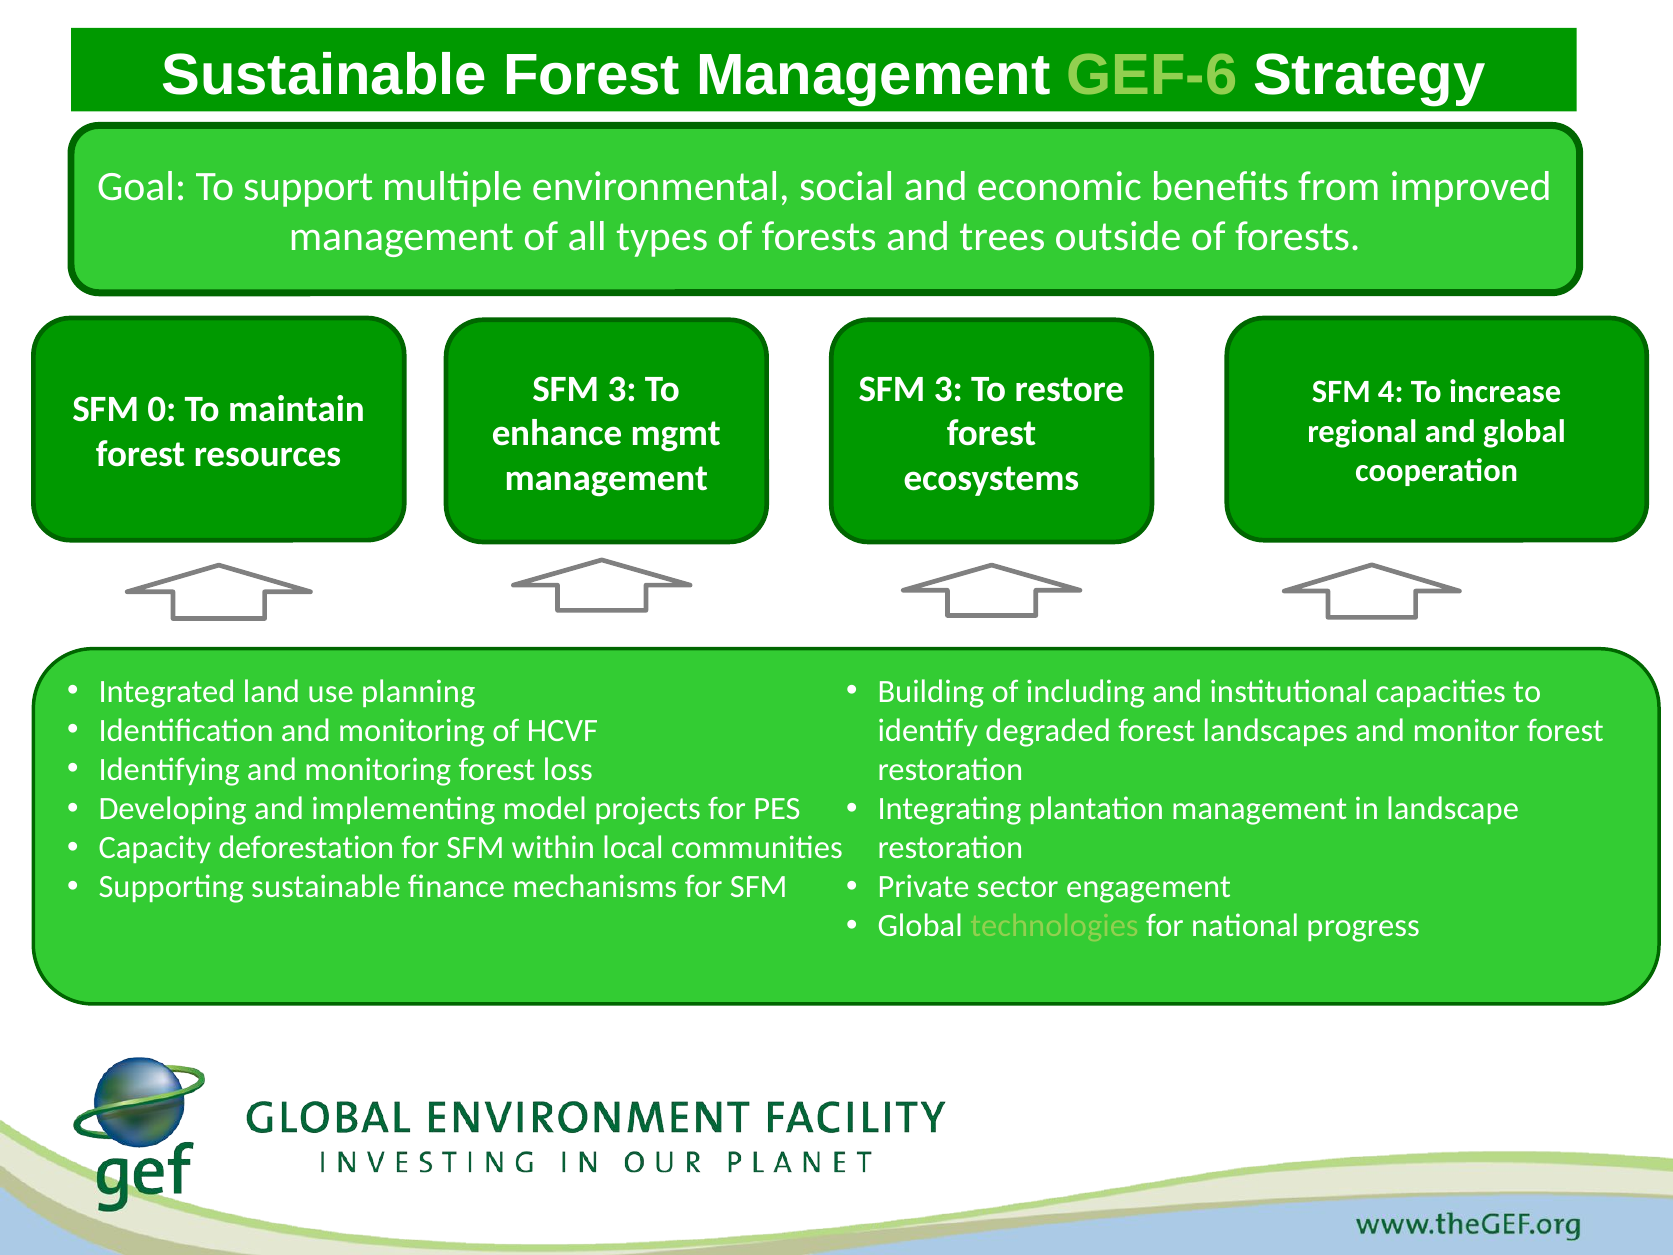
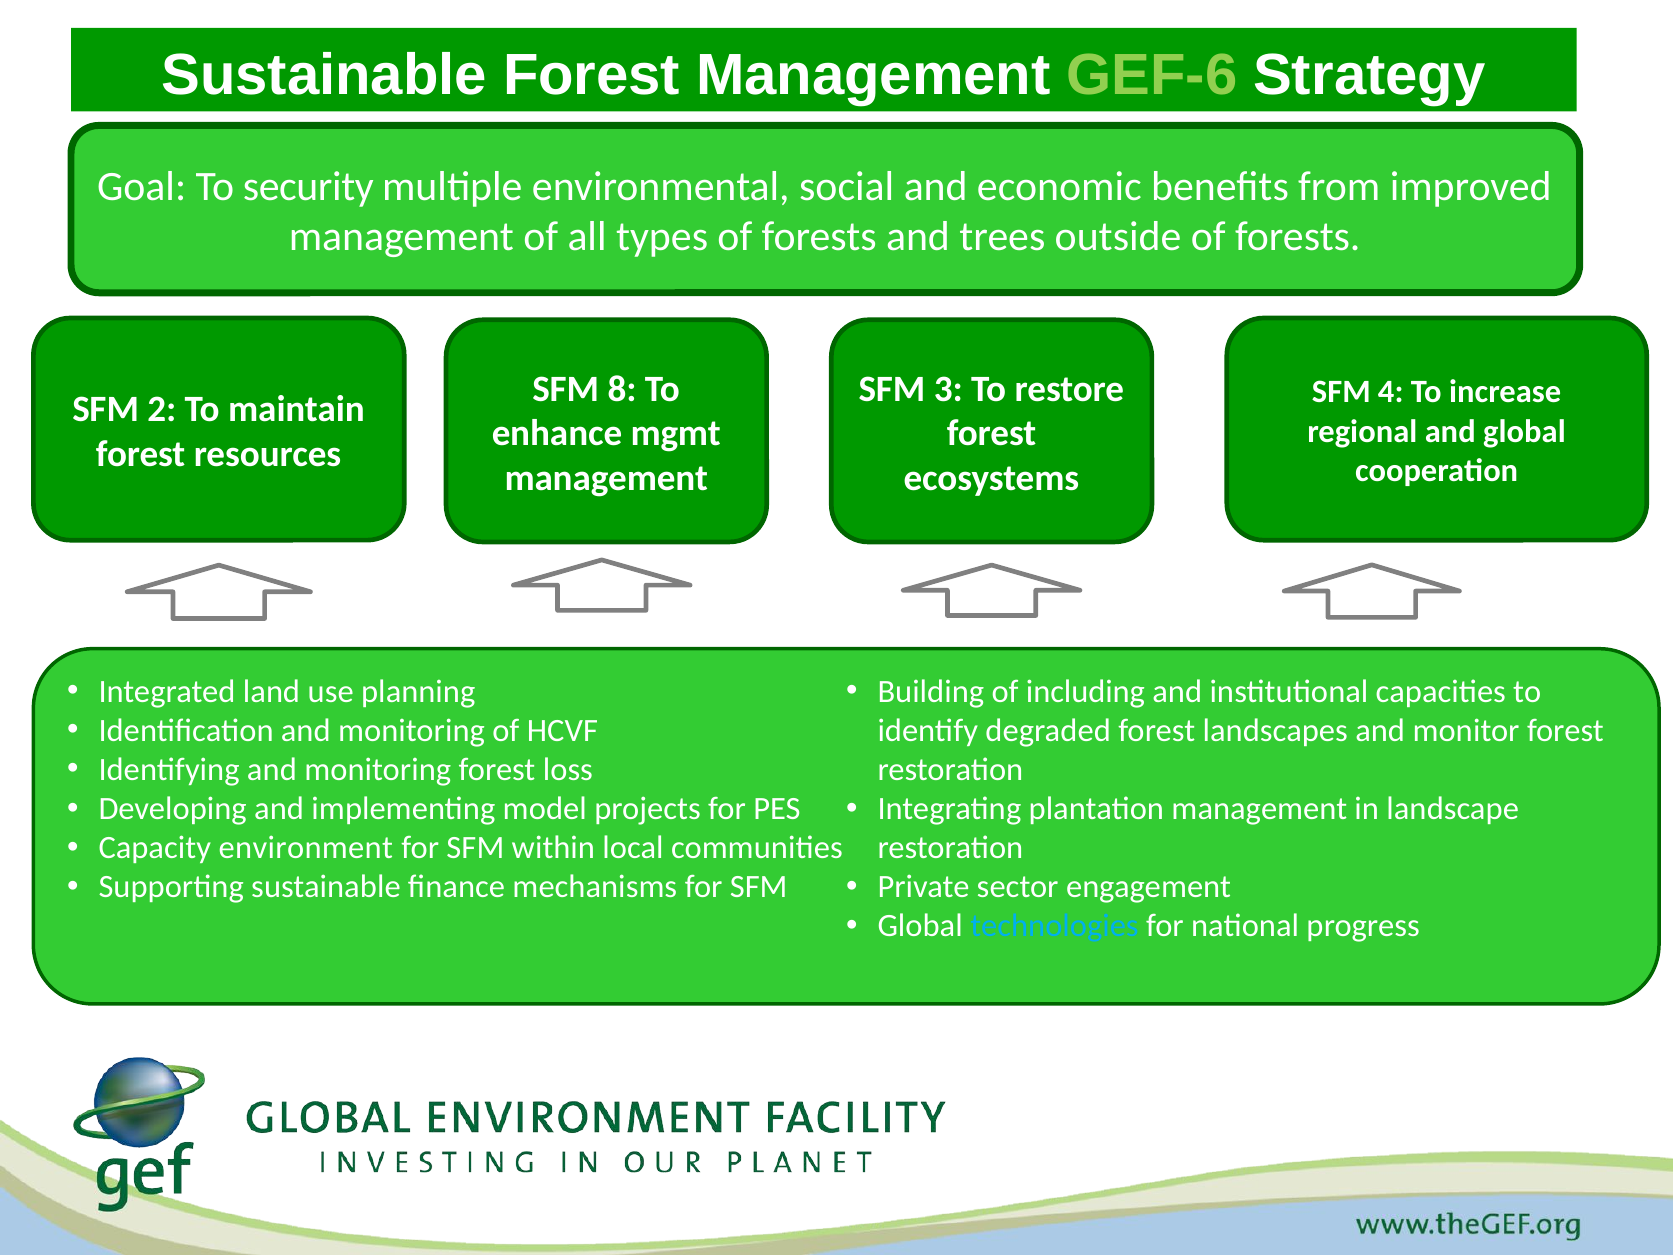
support: support -> security
3 at (622, 389): 3 -> 8
0: 0 -> 2
deforestation: deforestation -> environment
technologies colour: light green -> light blue
